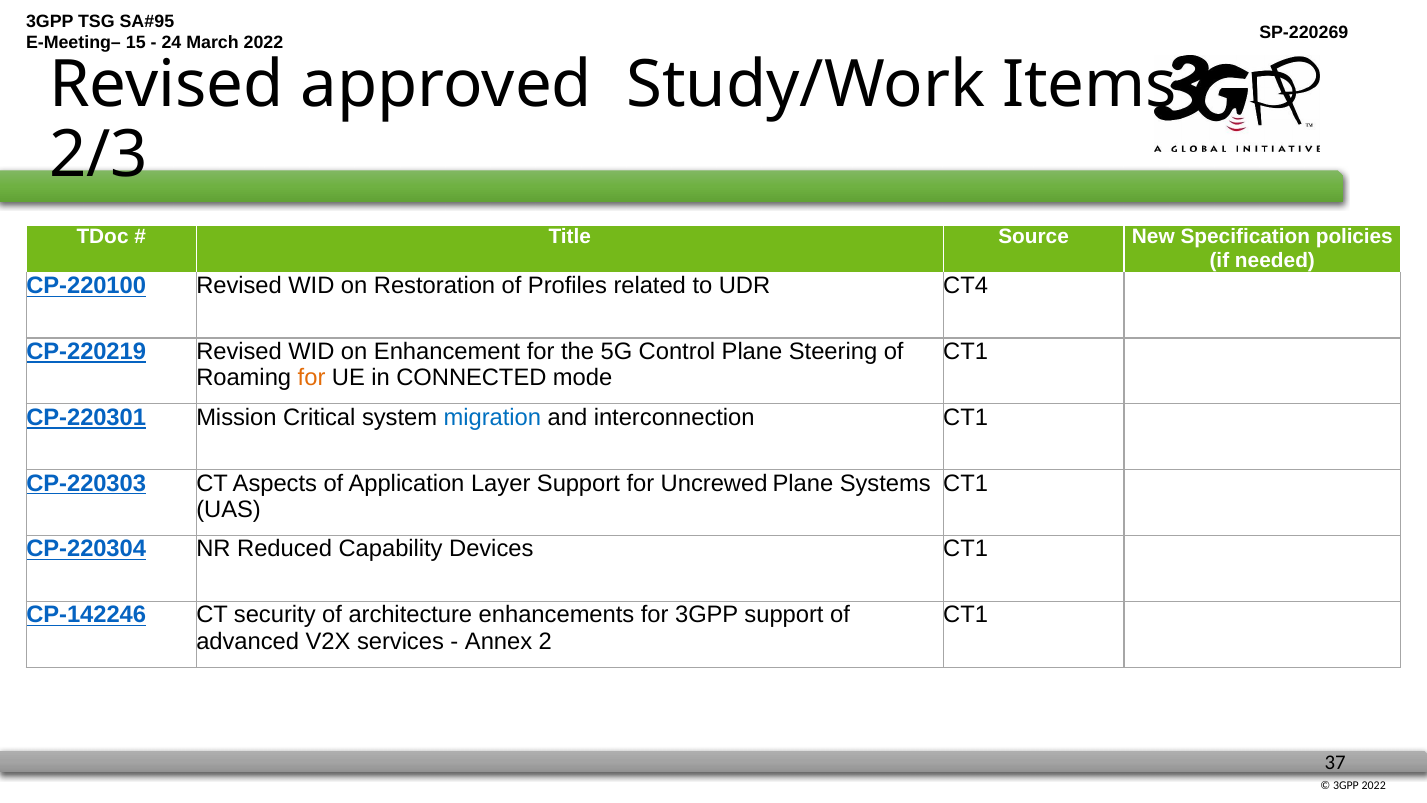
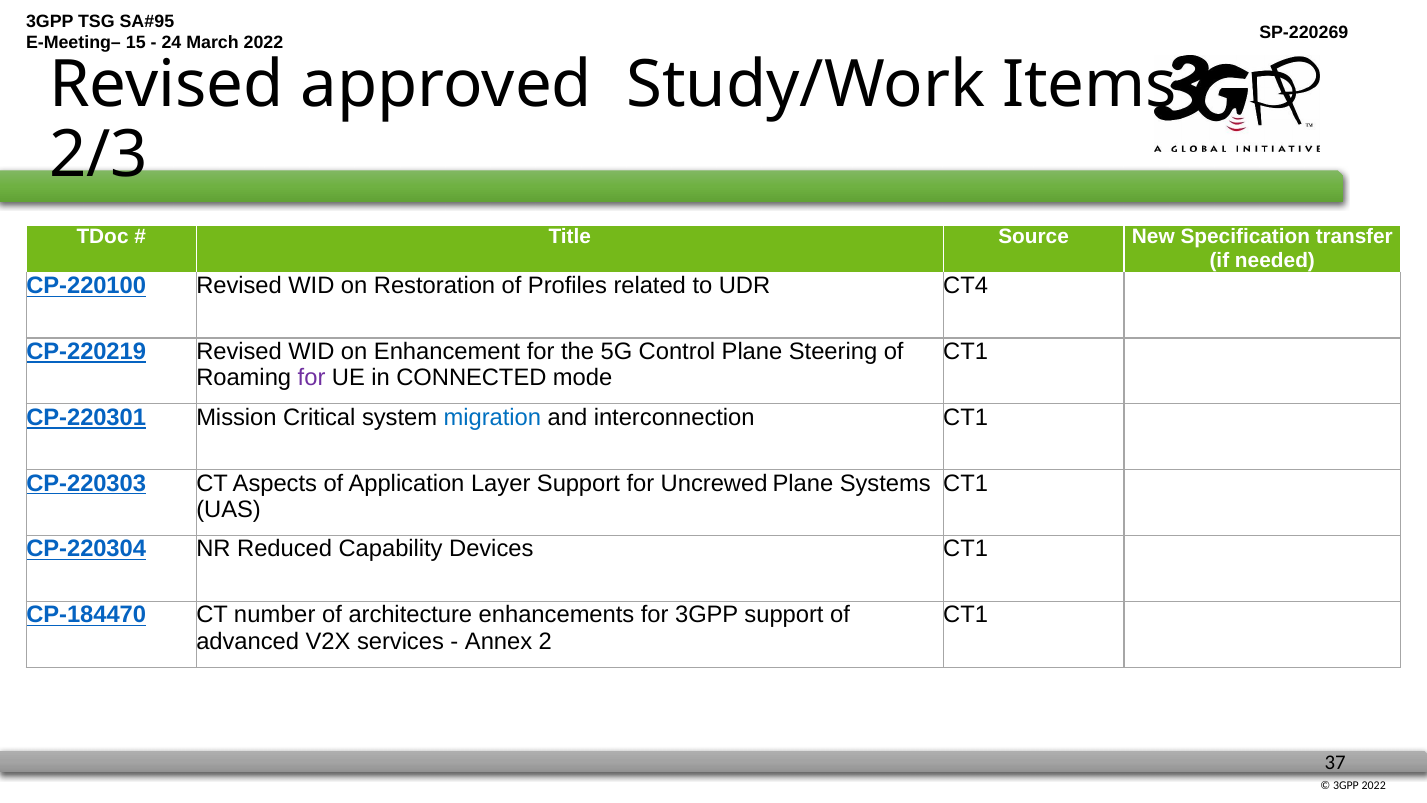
policies: policies -> transfer
for at (312, 378) colour: orange -> purple
CP-142246: CP-142246 -> CP-184470
security: security -> number
